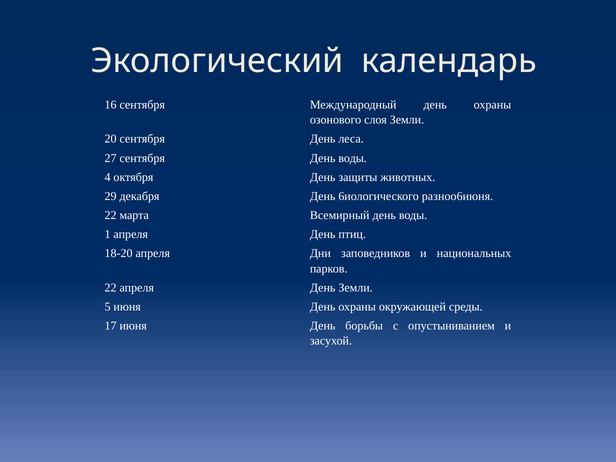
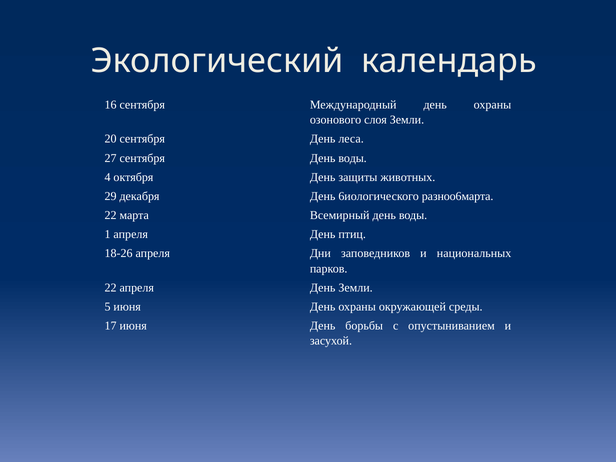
разноо6июня: разноо6июня -> разноо6марта
18-20: 18-20 -> 18-26
